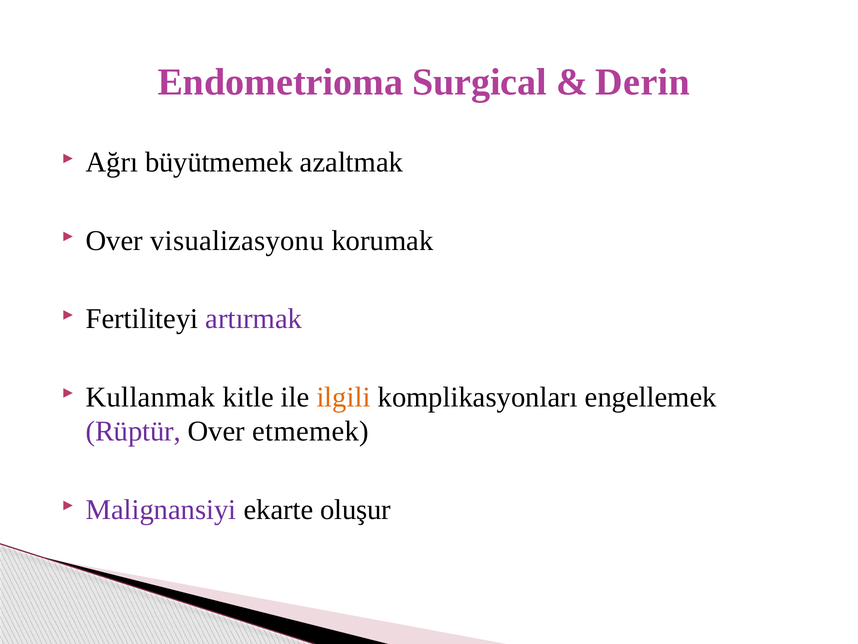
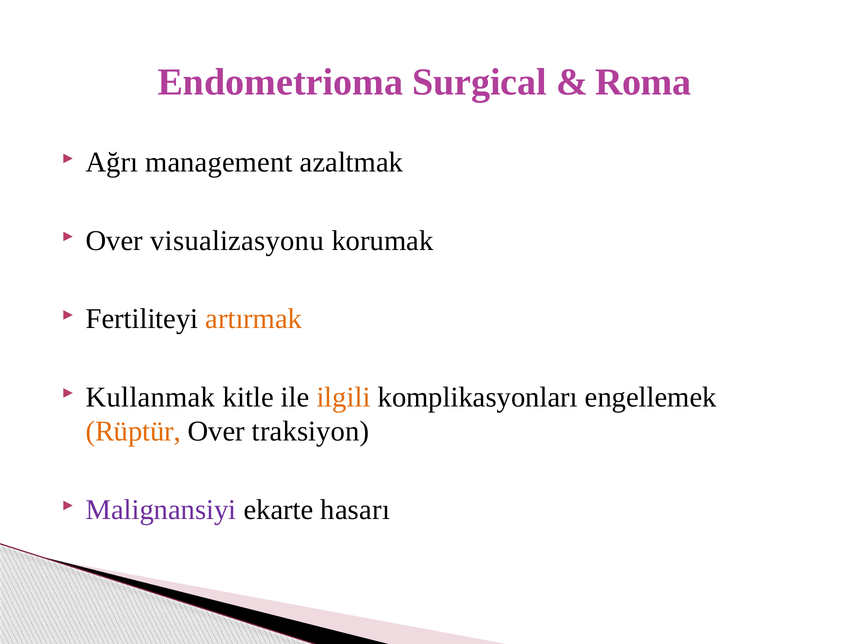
Derin: Derin -> Roma
büyütmemek: büyütmemek -> management
artırmak colour: purple -> orange
Rüptür colour: purple -> orange
etmemek: etmemek -> traksiyon
oluşur: oluşur -> hasarı
